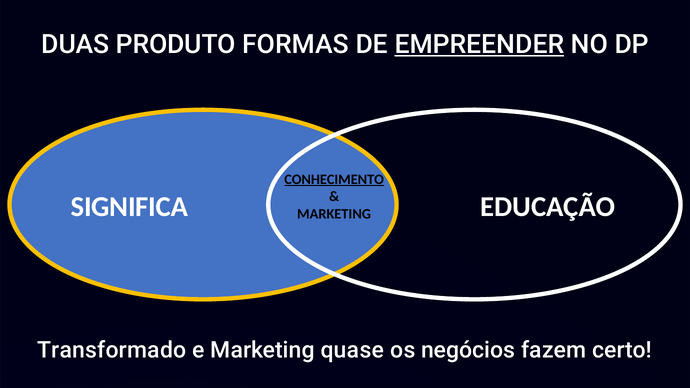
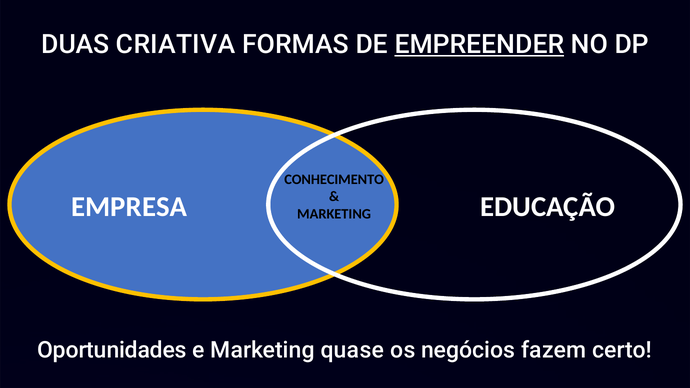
PRODUTO: PRODUTO -> CRIATIVA
CONHECIMENTO underline: present -> none
SIGNIFICA: SIGNIFICA -> EMPRESA
Transformado: Transformado -> Oportunidades
